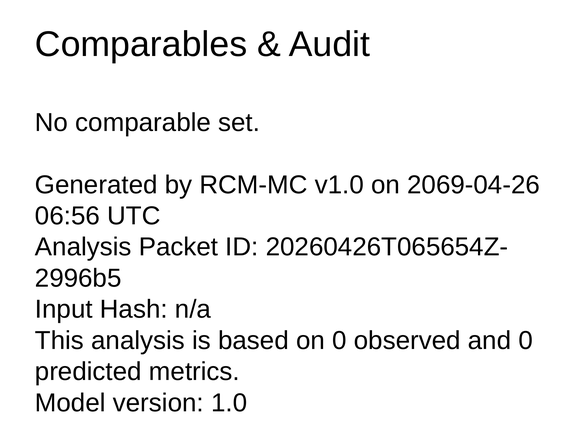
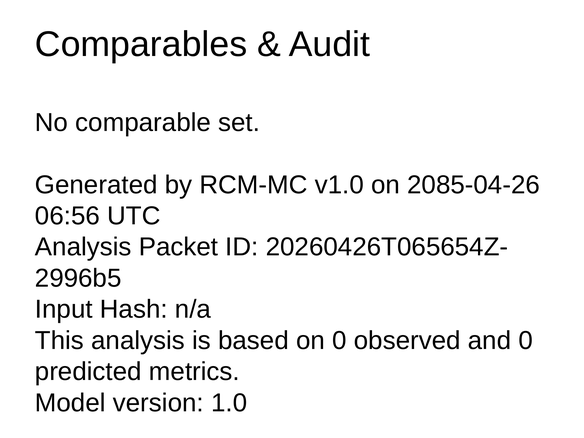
2069-04-26: 2069-04-26 -> 2085-04-26
